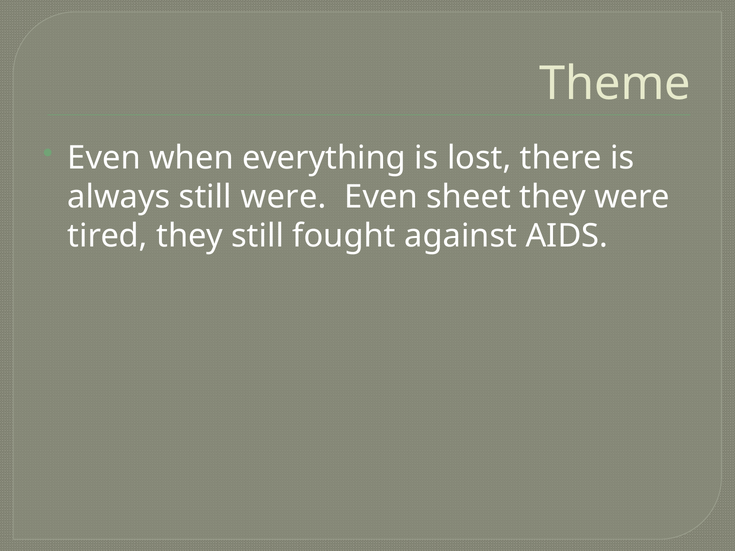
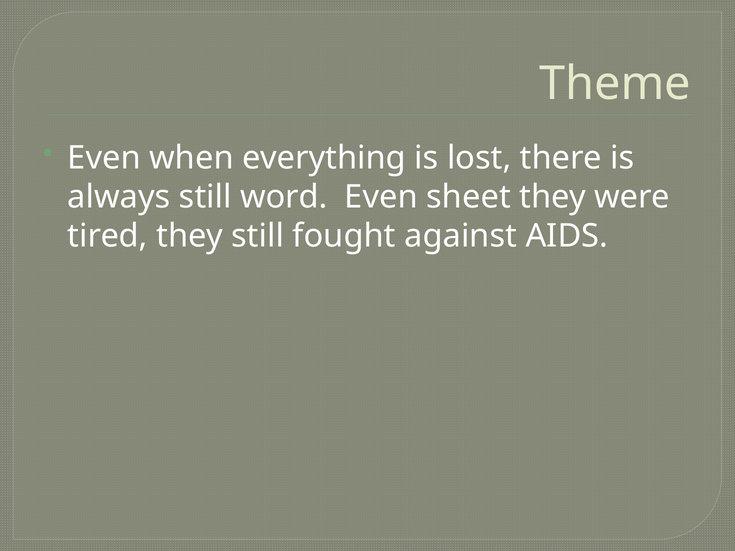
still were: were -> word
